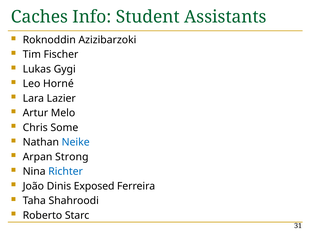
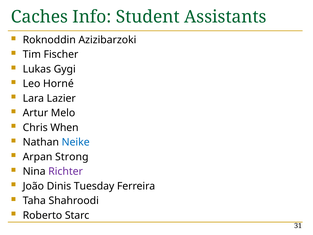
Some: Some -> When
Richter colour: blue -> purple
Exposed: Exposed -> Tuesday
